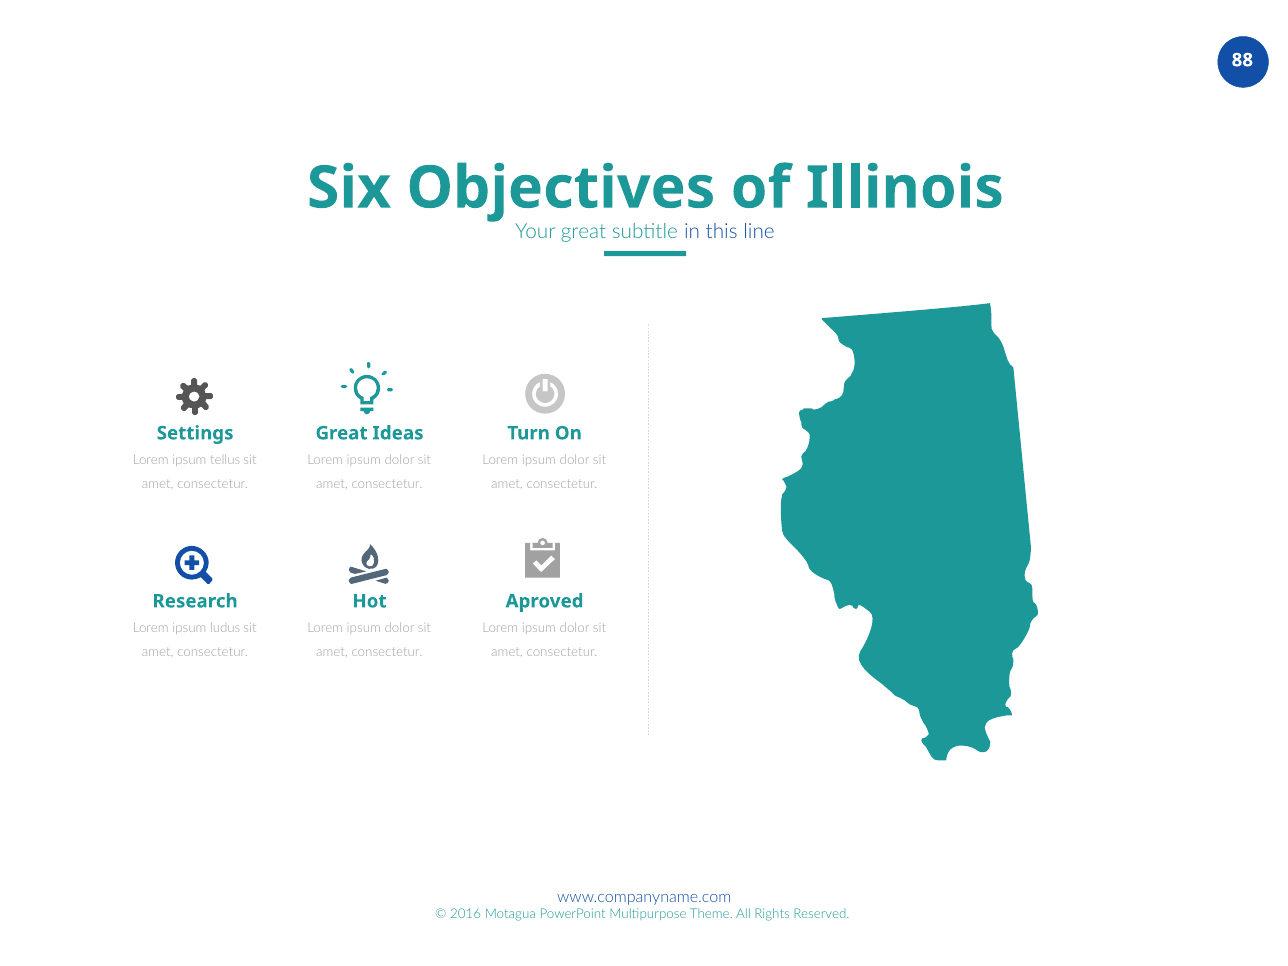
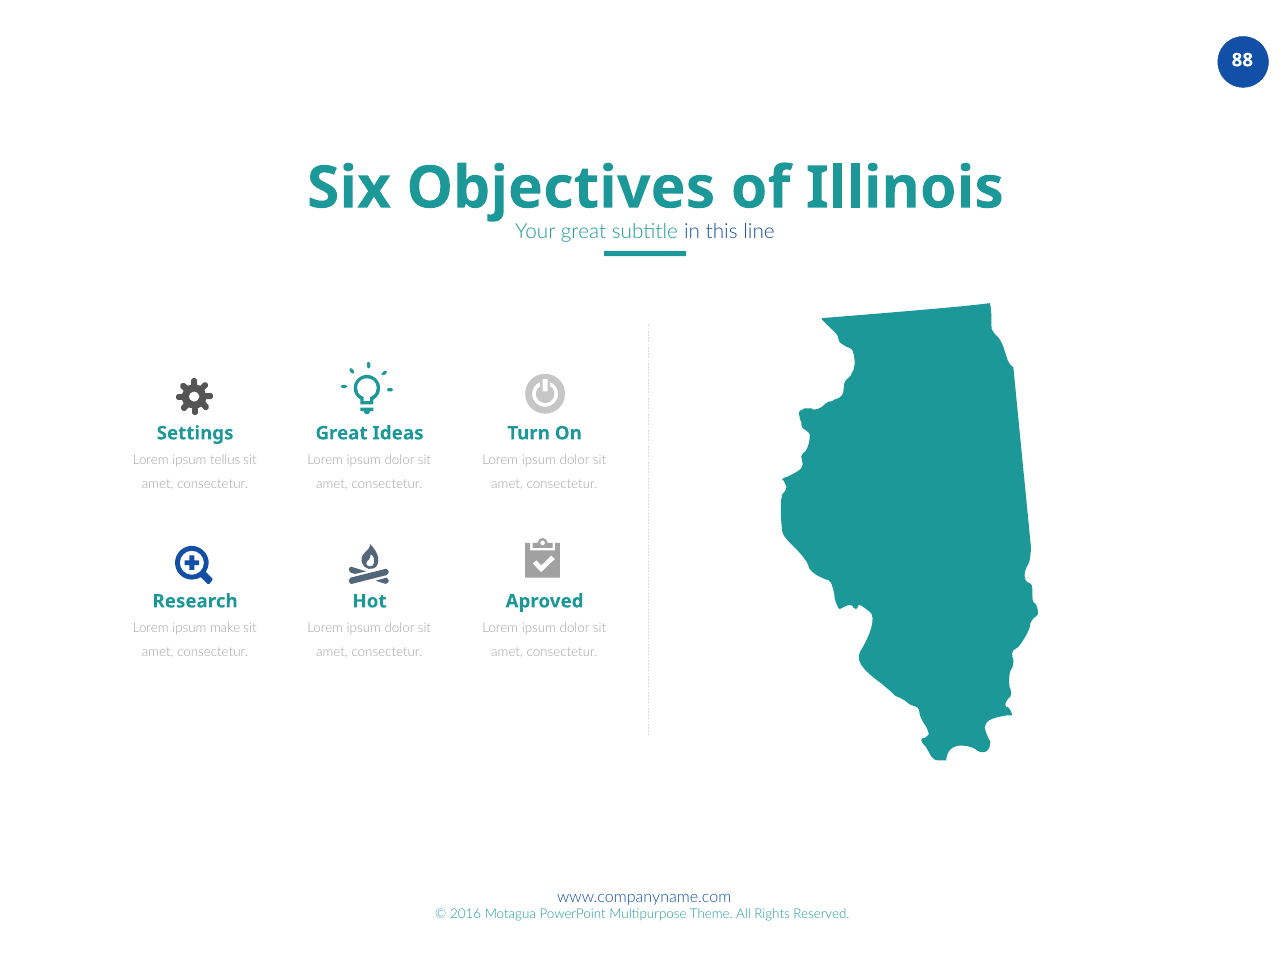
ludus: ludus -> make
